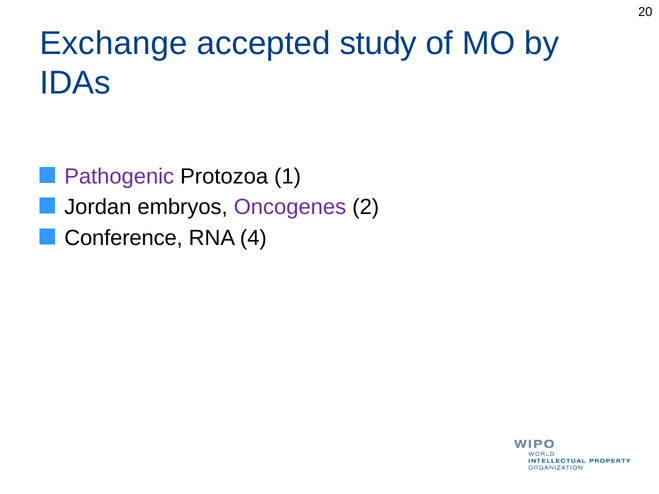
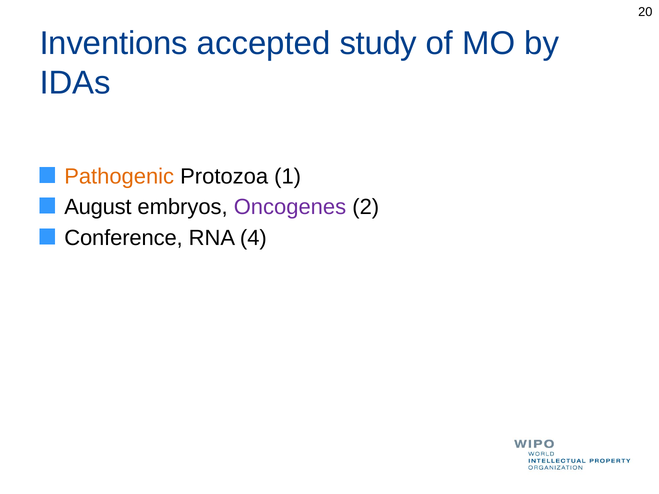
Exchange: Exchange -> Inventions
Pathogenic colour: purple -> orange
Jordan: Jordan -> August
